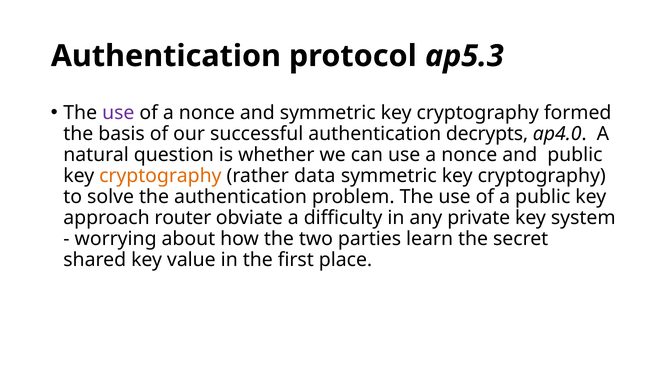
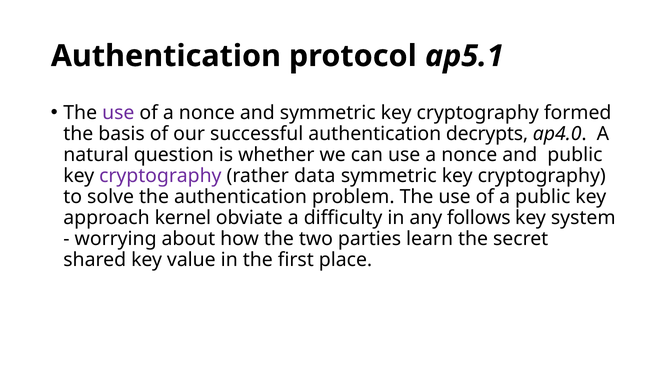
ap5.3: ap5.3 -> ap5.1
cryptography at (160, 176) colour: orange -> purple
router: router -> kernel
private: private -> follows
